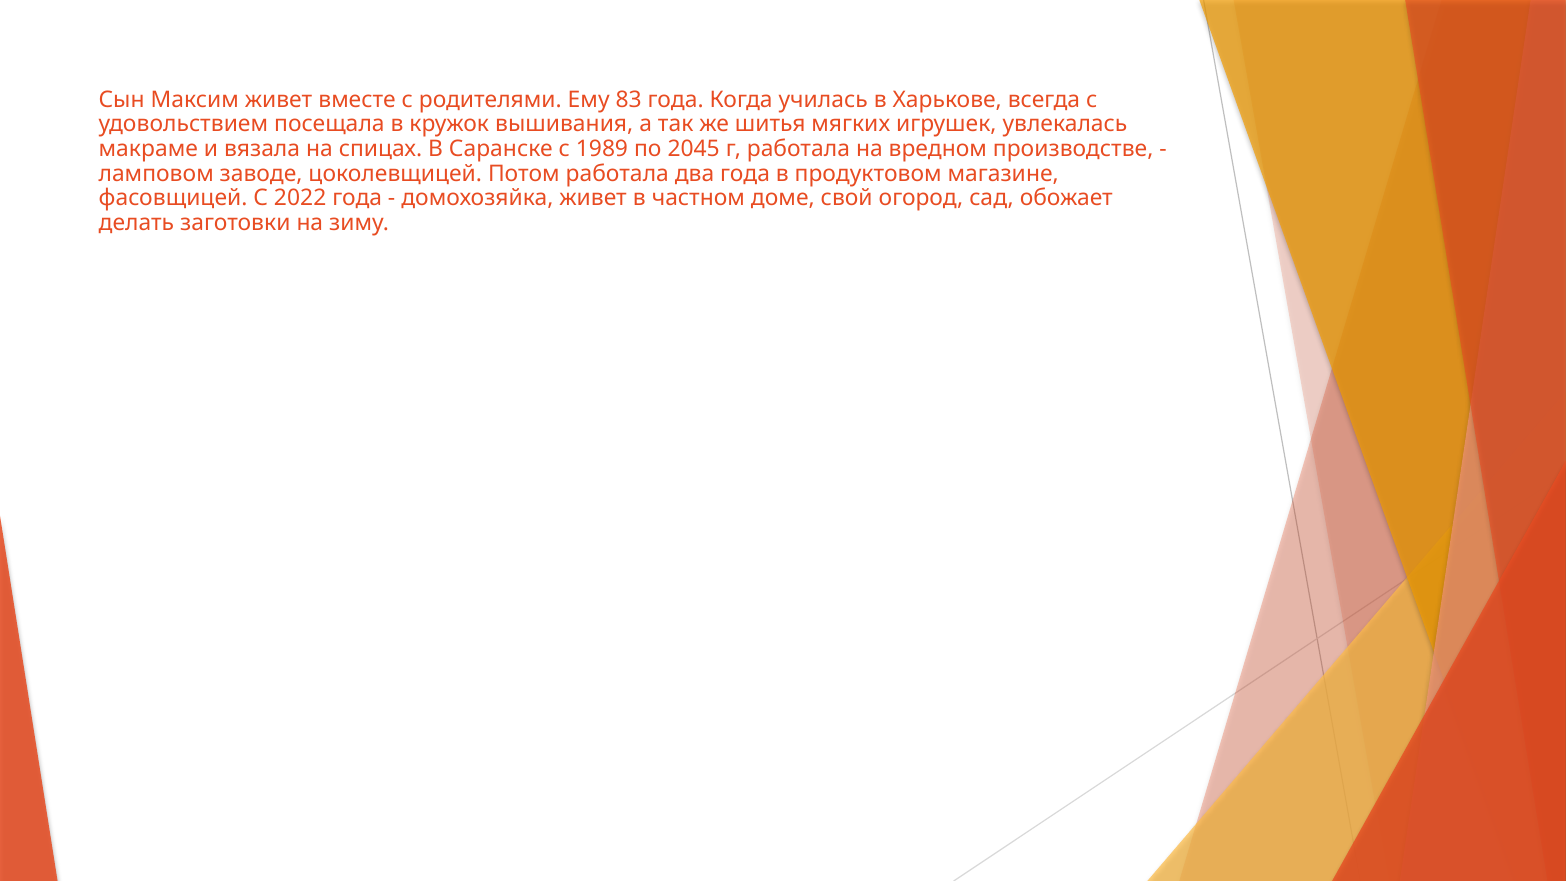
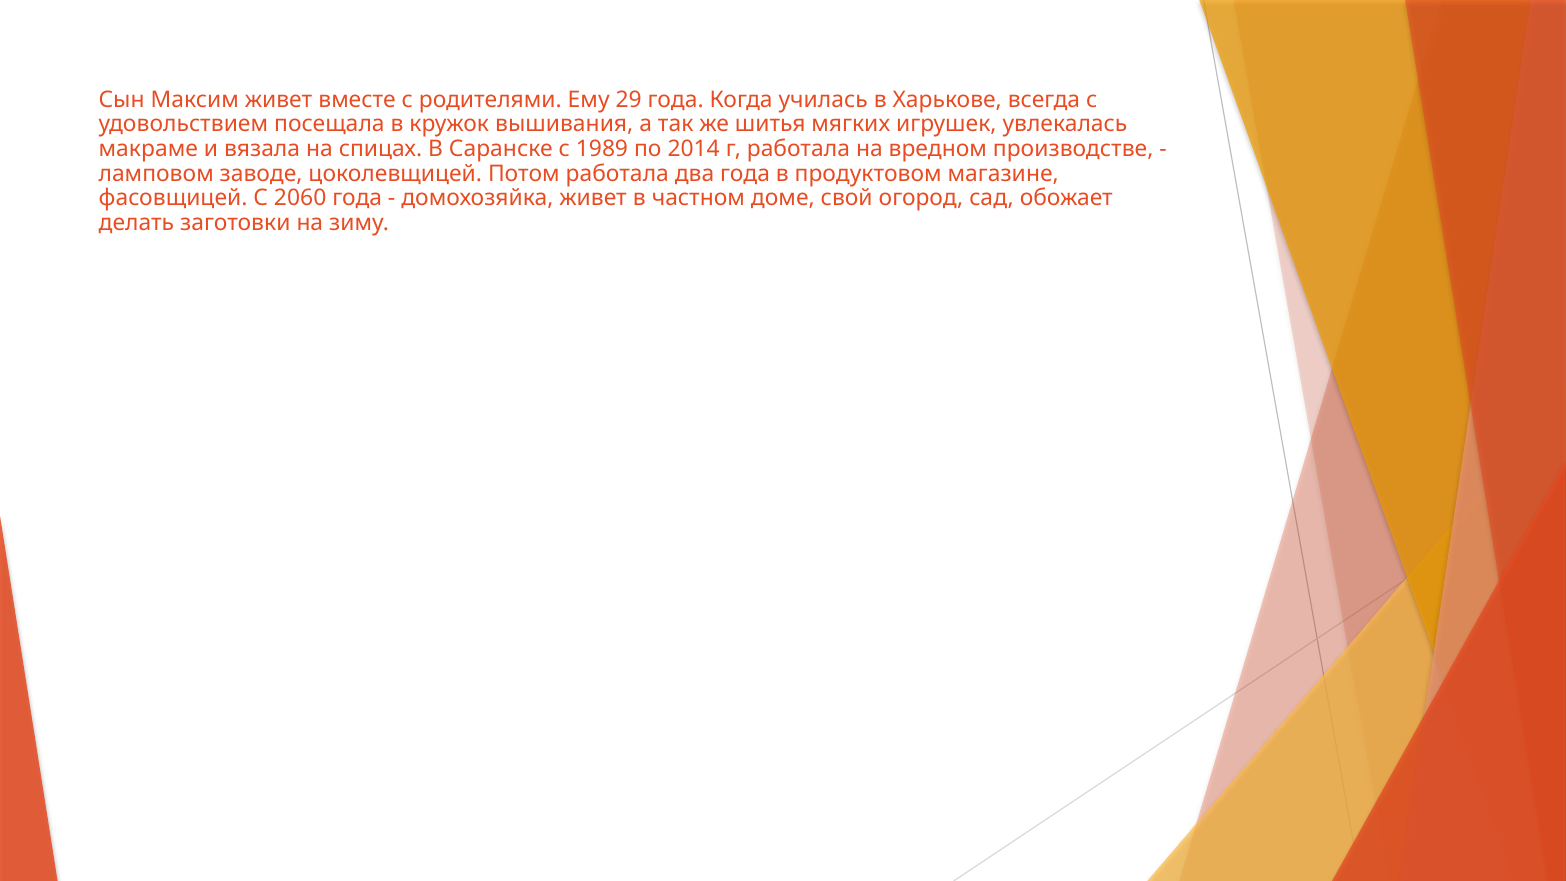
83: 83 -> 29
2045: 2045 -> 2014
2022: 2022 -> 2060
